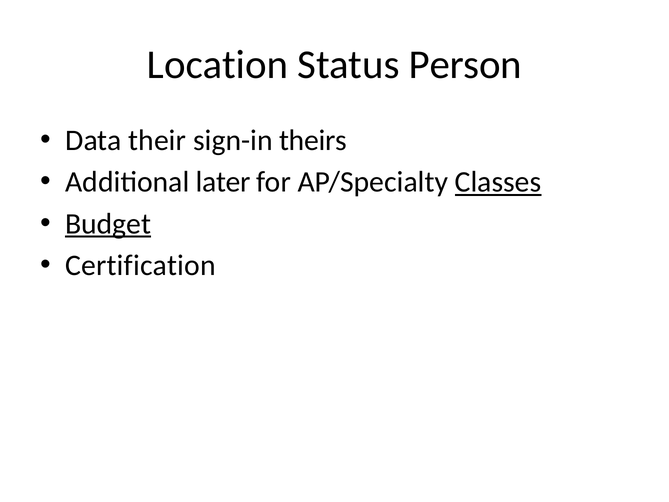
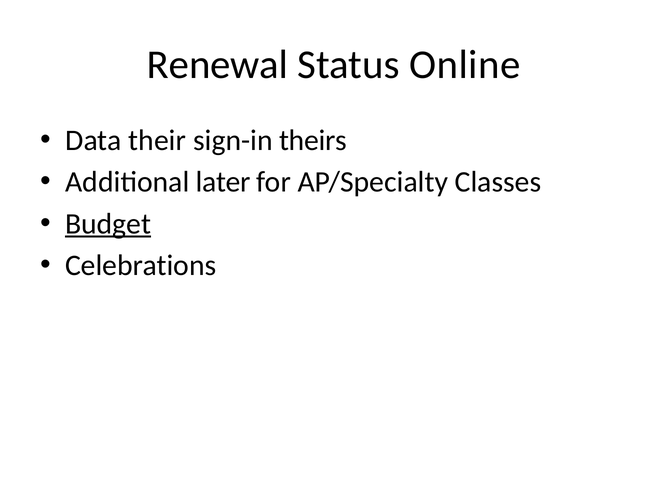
Location: Location -> Renewal
Person: Person -> Online
Classes underline: present -> none
Certification: Certification -> Celebrations
